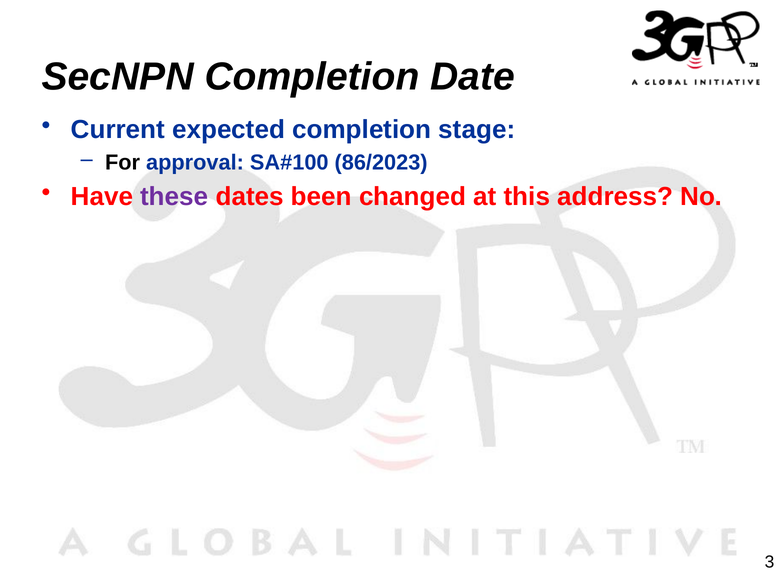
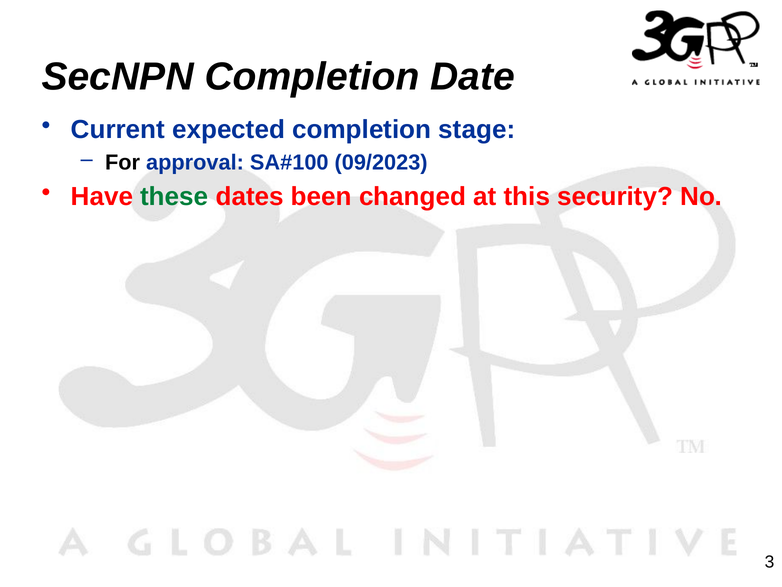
86/2023: 86/2023 -> 09/2023
these colour: purple -> green
address: address -> security
